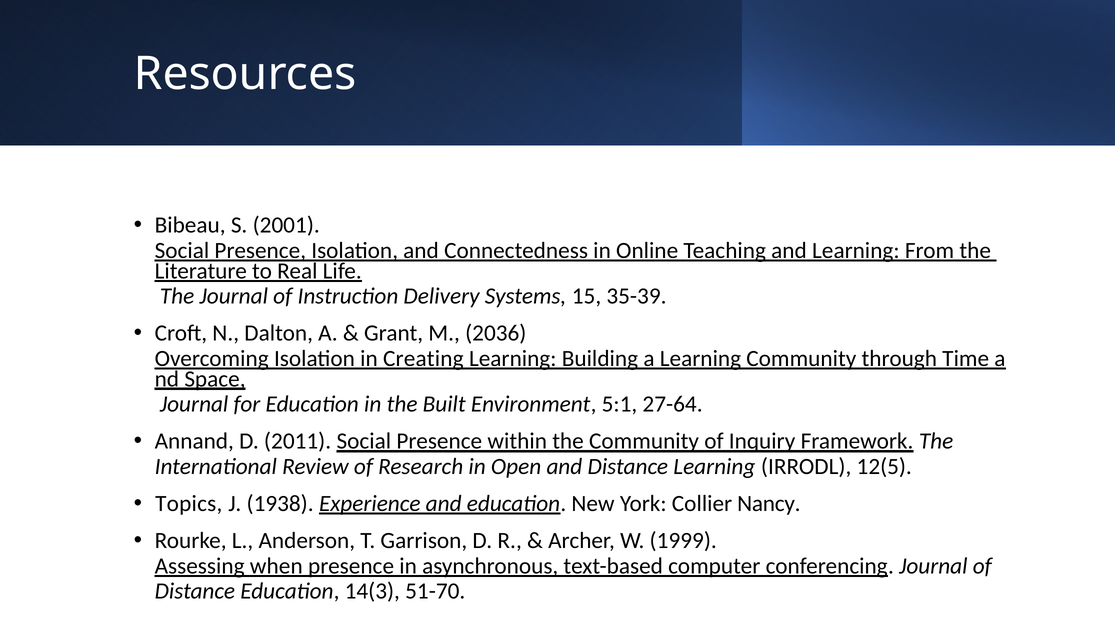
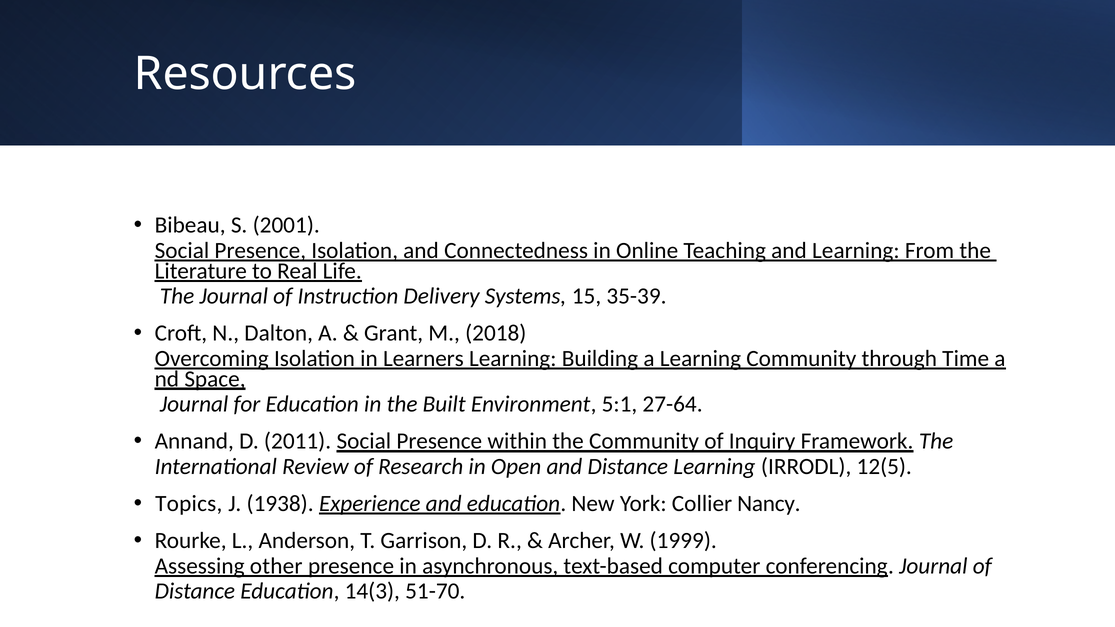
2036: 2036 -> 2018
Creating: Creating -> Learners
when: when -> other
